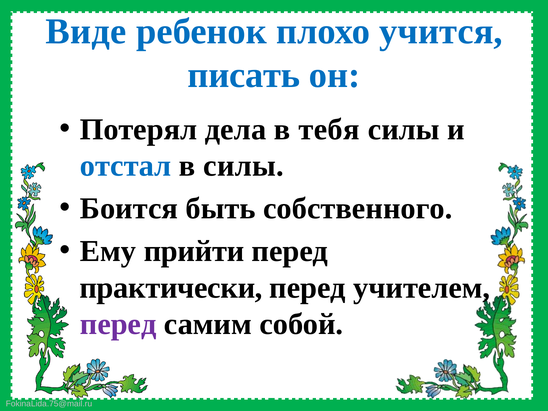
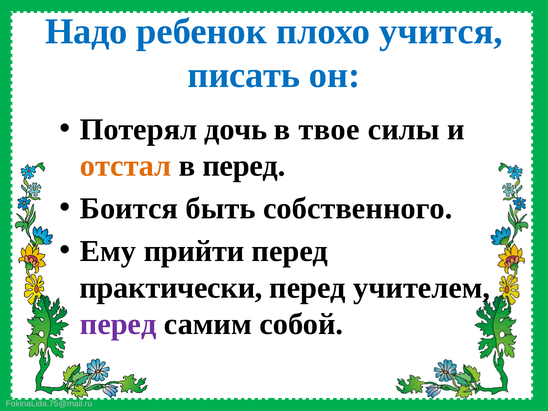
Виде: Виде -> Надо
дела: дела -> дочь
тебя: тебя -> твое
отстал colour: blue -> orange
в силы: силы -> перед
